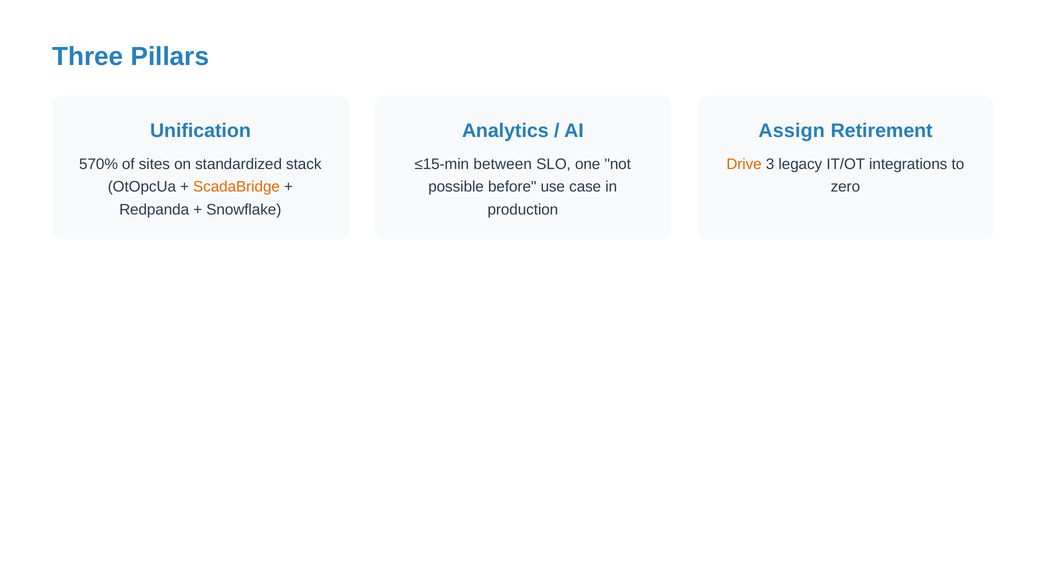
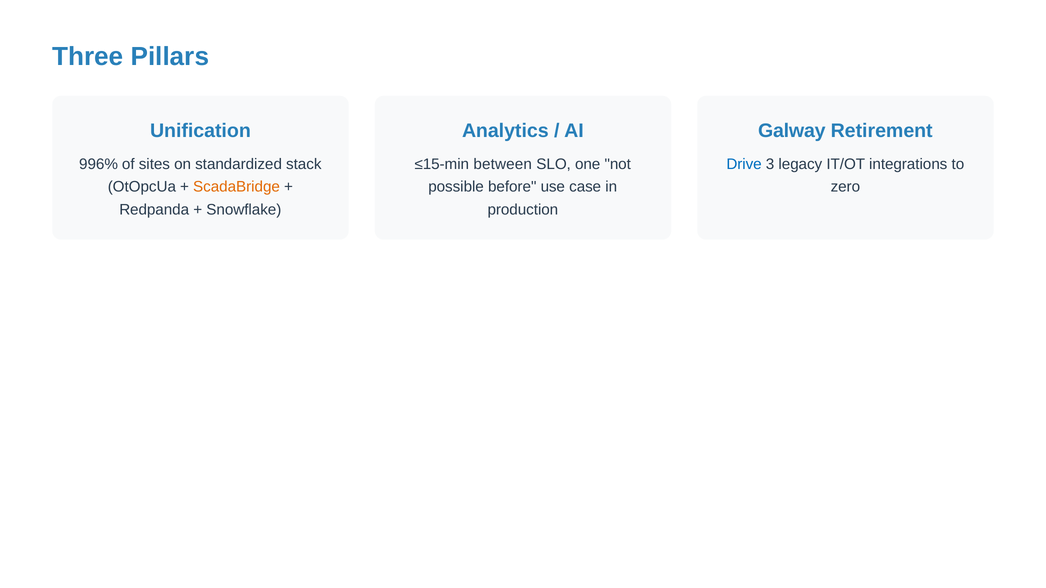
Assign: Assign -> Galway
570%: 570% -> 996%
Drive colour: orange -> blue
